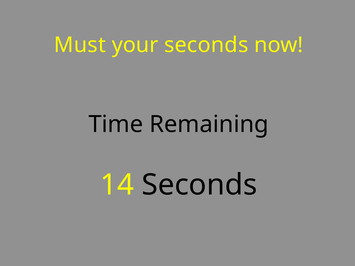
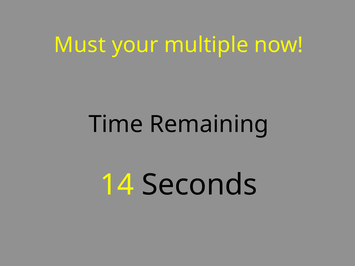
your seconds: seconds -> multiple
